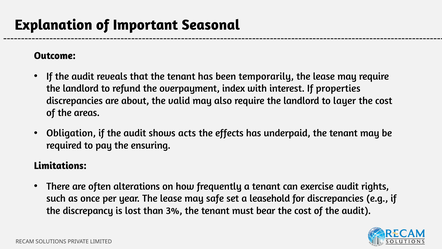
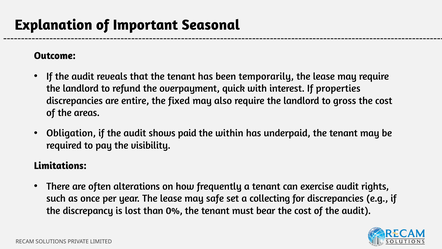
index: index -> quick
about: about -> entire
valid: valid -> fixed
layer: layer -> gross
acts: acts -> paid
effects: effects -> within
ensuring: ensuring -> visibility
leasehold: leasehold -> collecting
3%: 3% -> 0%
